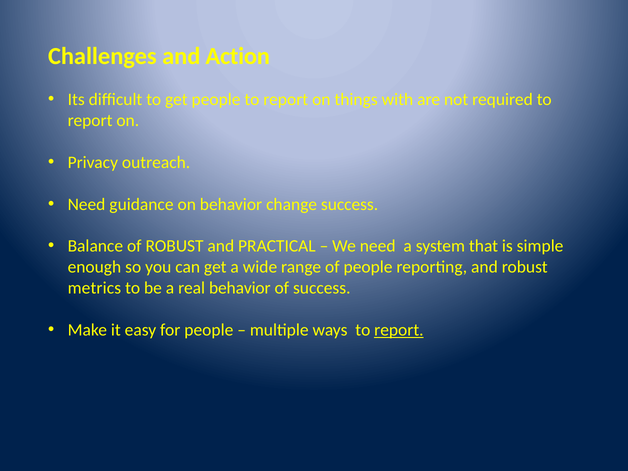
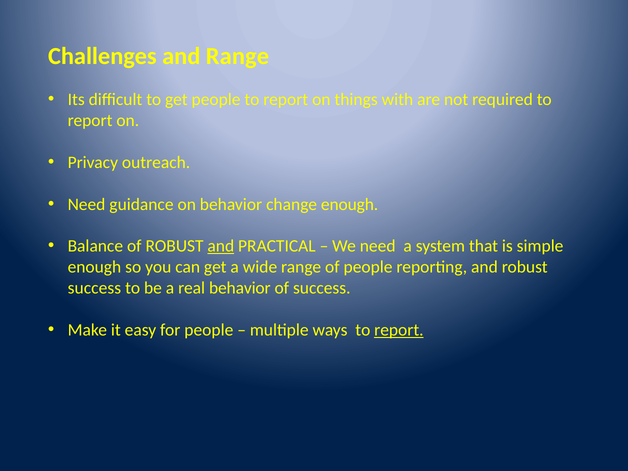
and Action: Action -> Range
change success: success -> enough
and at (221, 246) underline: none -> present
metrics at (94, 288): metrics -> success
